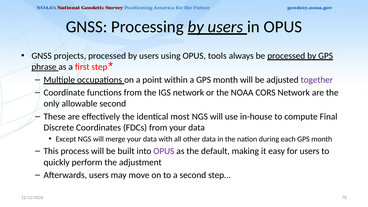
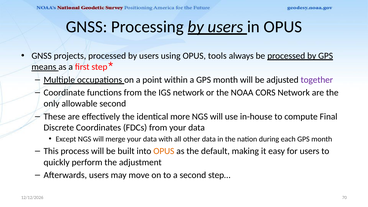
phrase: phrase -> means
most: most -> more
OPUS at (164, 151) colour: purple -> orange
